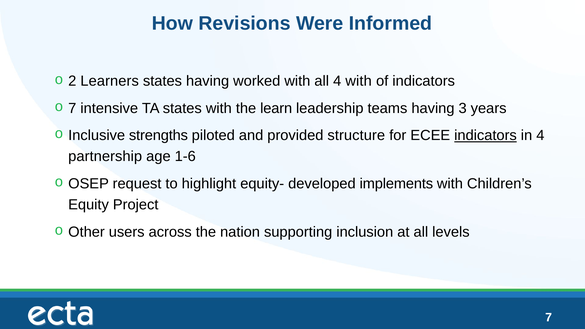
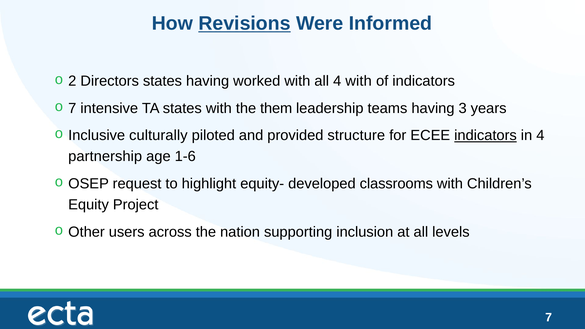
Revisions underline: none -> present
Learners: Learners -> Directors
learn: learn -> them
strengths: strengths -> culturally
implements: implements -> classrooms
